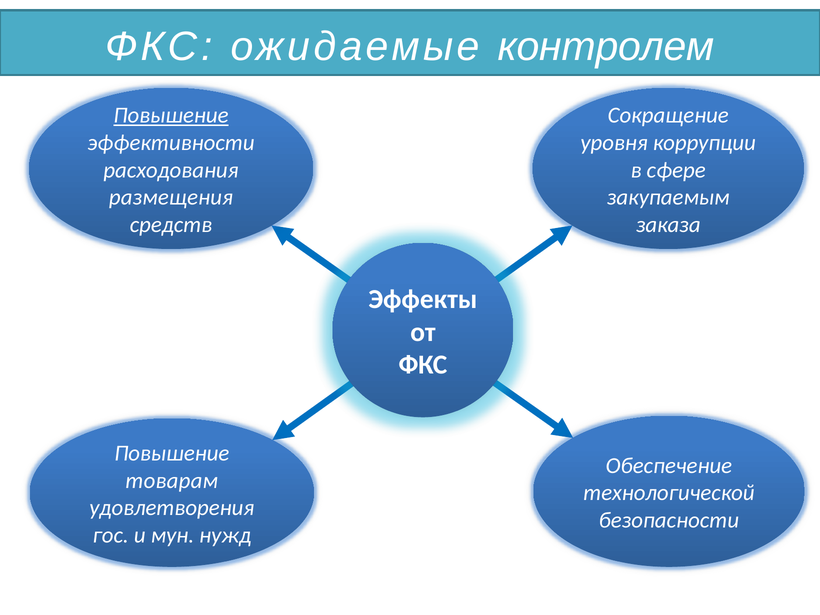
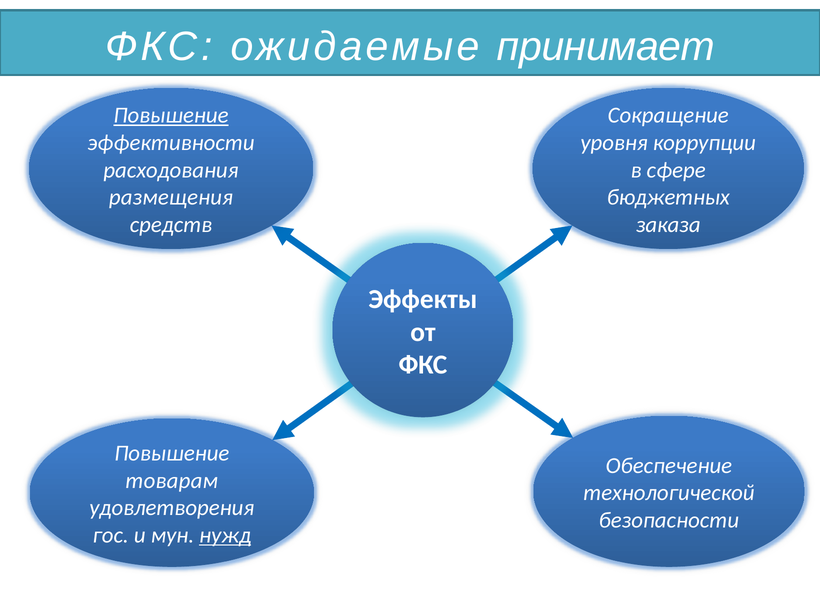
контролем: контролем -> принимает
закупаемым: закупаемым -> бюджетных
нужд underline: none -> present
